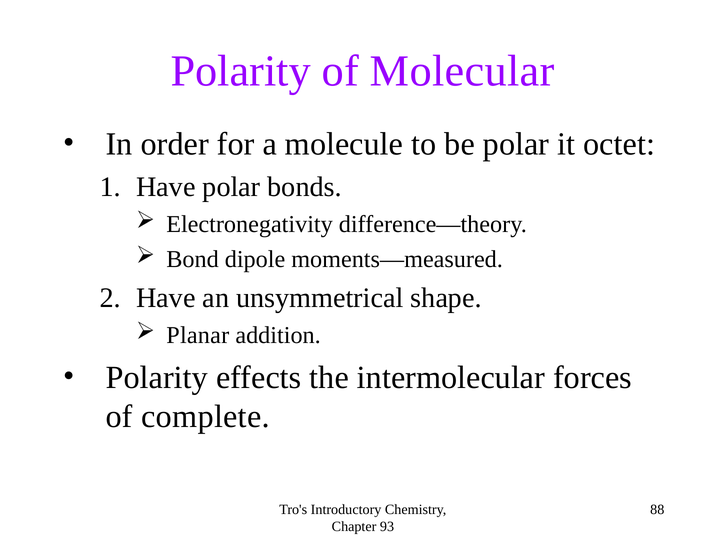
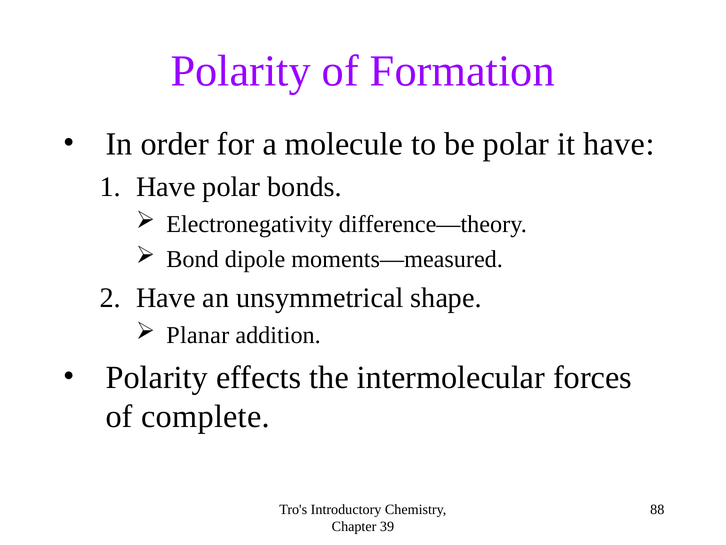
Molecular: Molecular -> Formation
it octet: octet -> have
93: 93 -> 39
